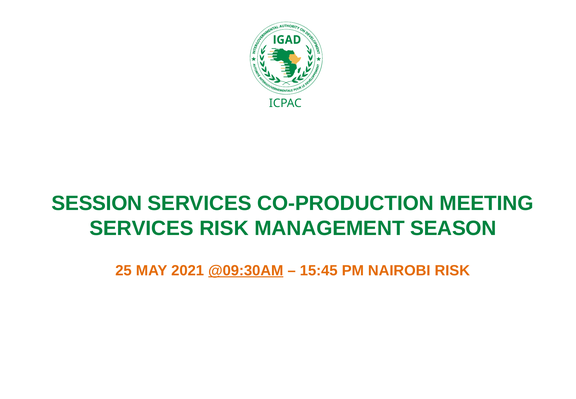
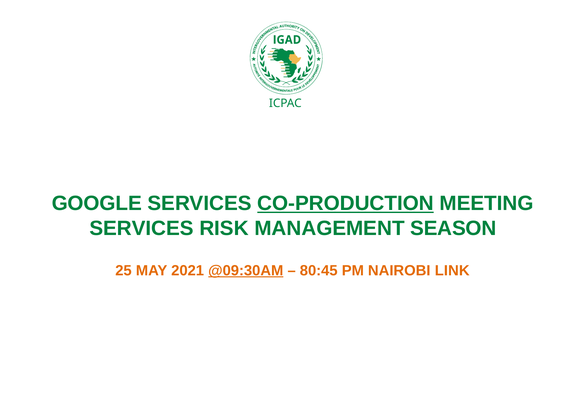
SESSION: SESSION -> GOOGLE
CO-PRODUCTION underline: none -> present
15:45: 15:45 -> 80:45
NAIROBI RISK: RISK -> LINK
